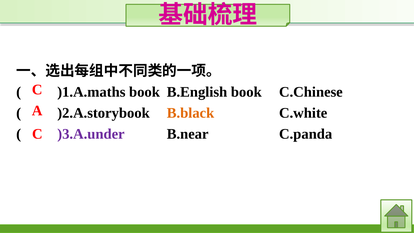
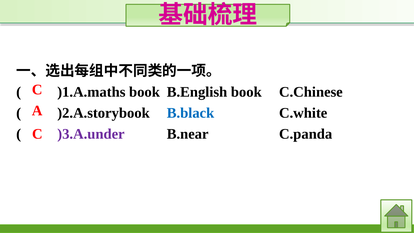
B.black colour: orange -> blue
